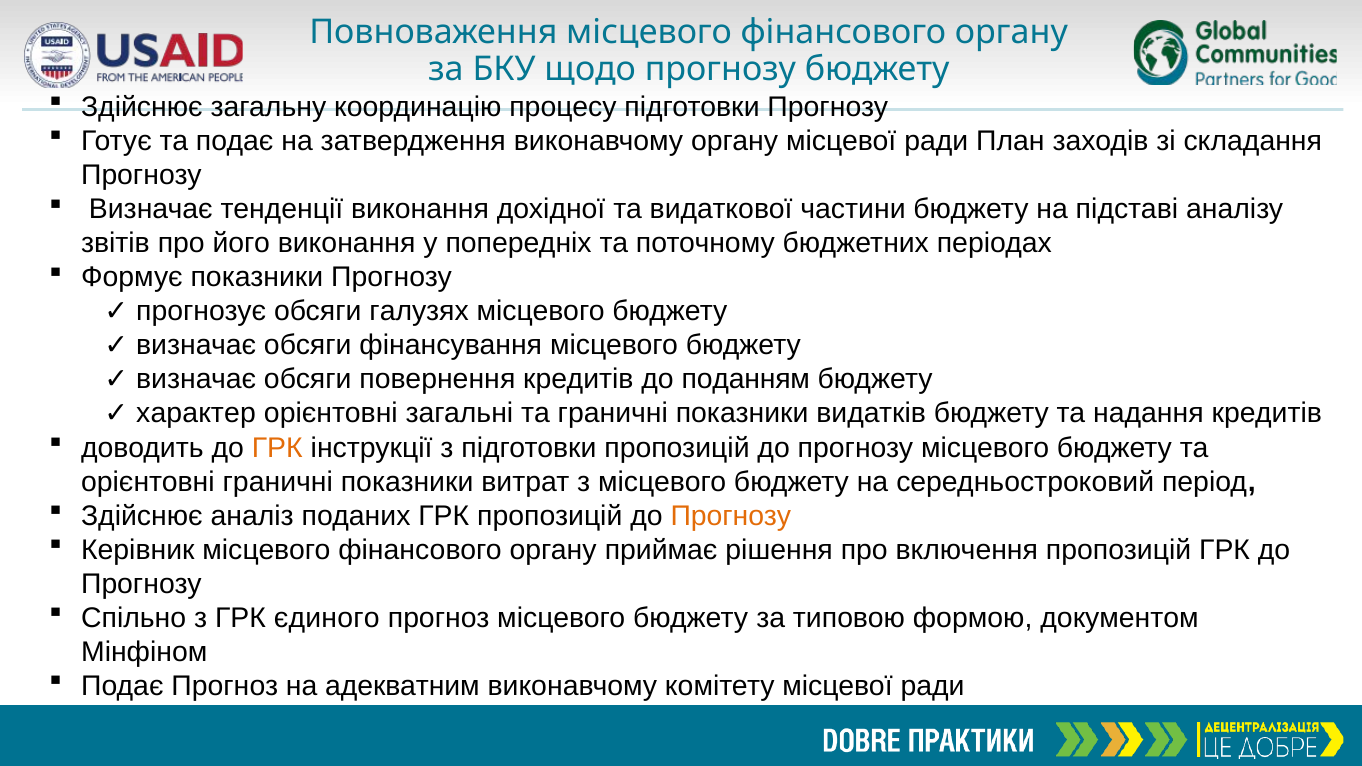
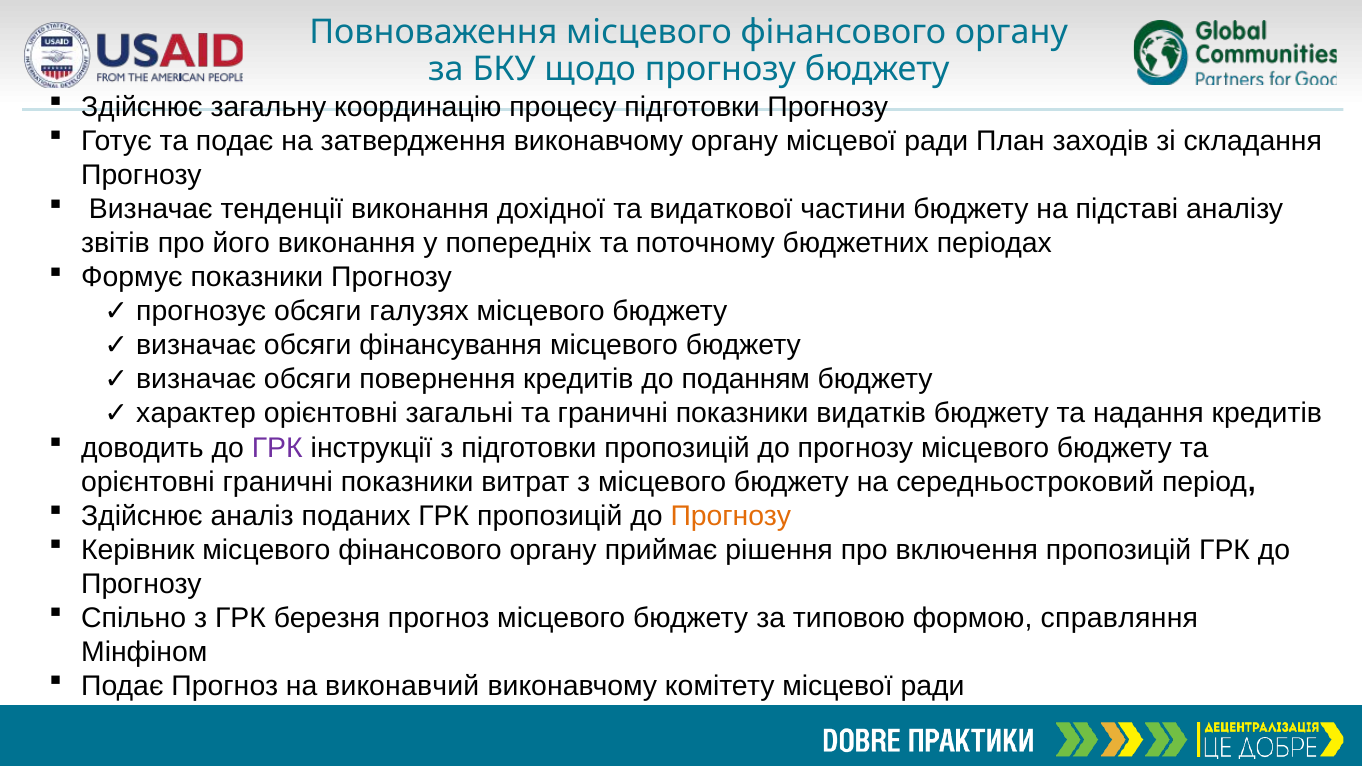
ГРК at (277, 448) colour: orange -> purple
єдиного: єдиного -> березня
документом: документом -> справляння
адекватним: адекватним -> виконавчий
